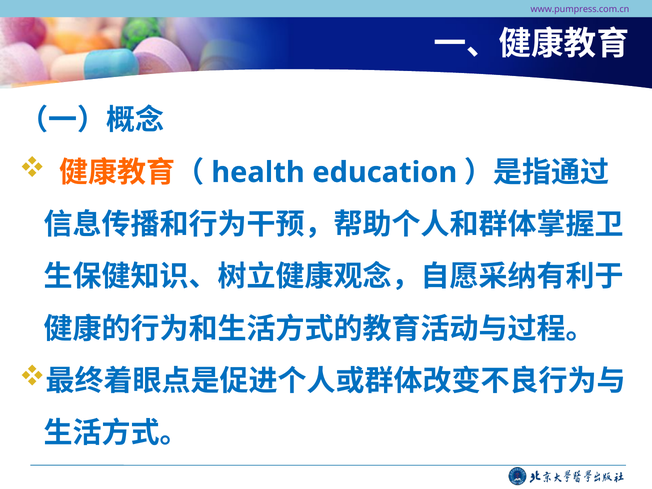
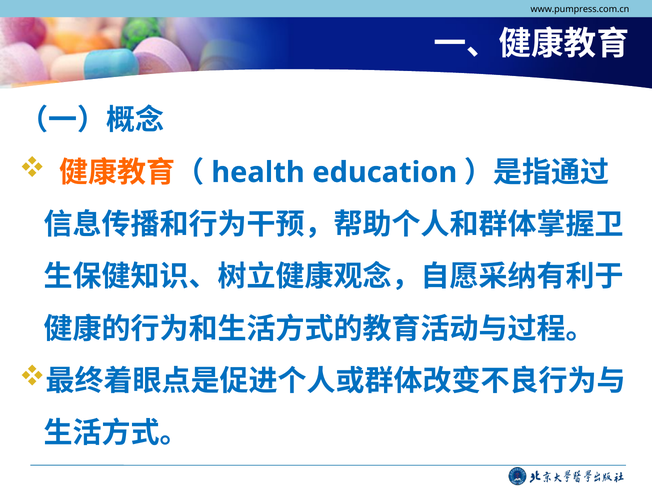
www.pumpress.com.cn colour: purple -> black
